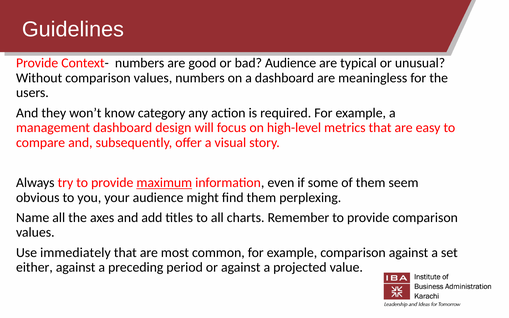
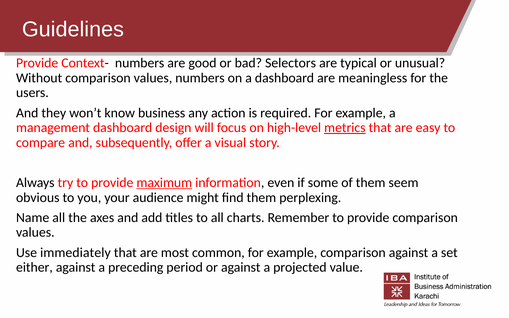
bad Audience: Audience -> Selectors
category: category -> business
metrics underline: none -> present
